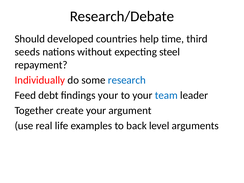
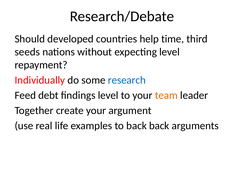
expecting steel: steel -> level
findings your: your -> level
team colour: blue -> orange
back level: level -> back
